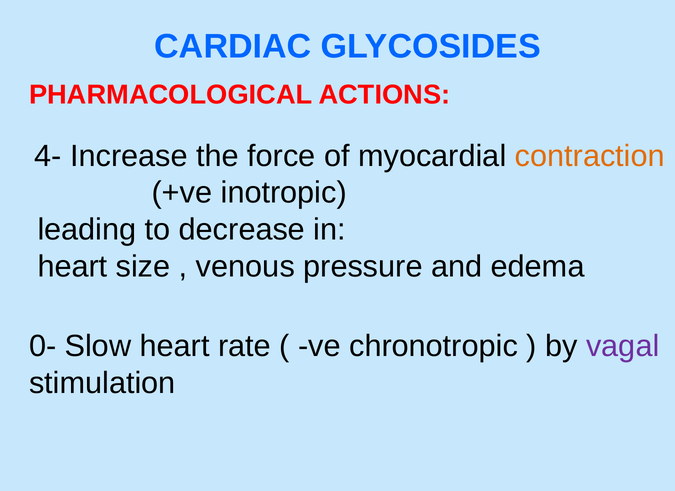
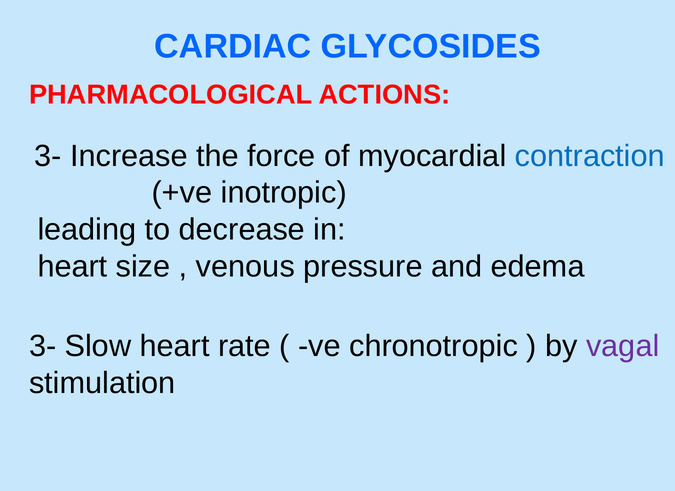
4- at (48, 156): 4- -> 3-
contraction colour: orange -> blue
0- at (43, 346): 0- -> 3-
